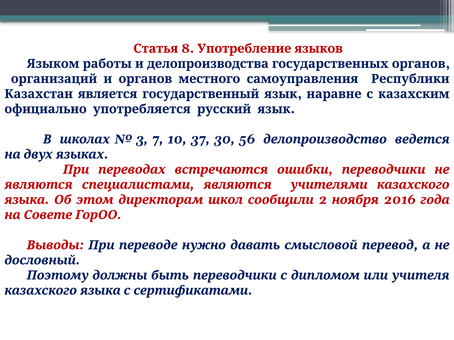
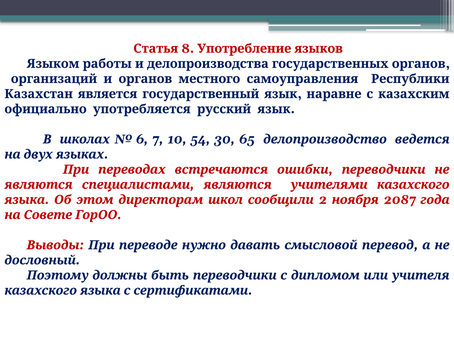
3: 3 -> 6
37: 37 -> 54
56: 56 -> 65
2016: 2016 -> 2087
